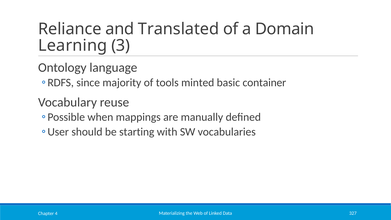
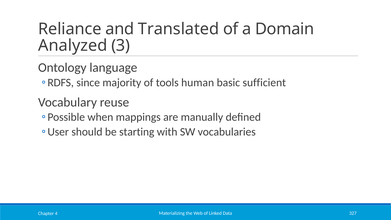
Learning: Learning -> Analyzed
minted: minted -> human
container: container -> sufficient
